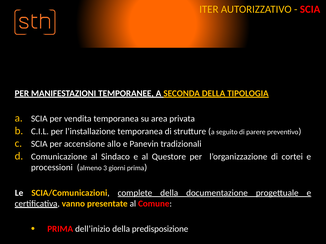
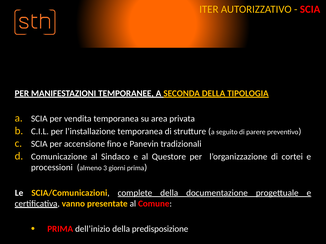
allo: allo -> fino
